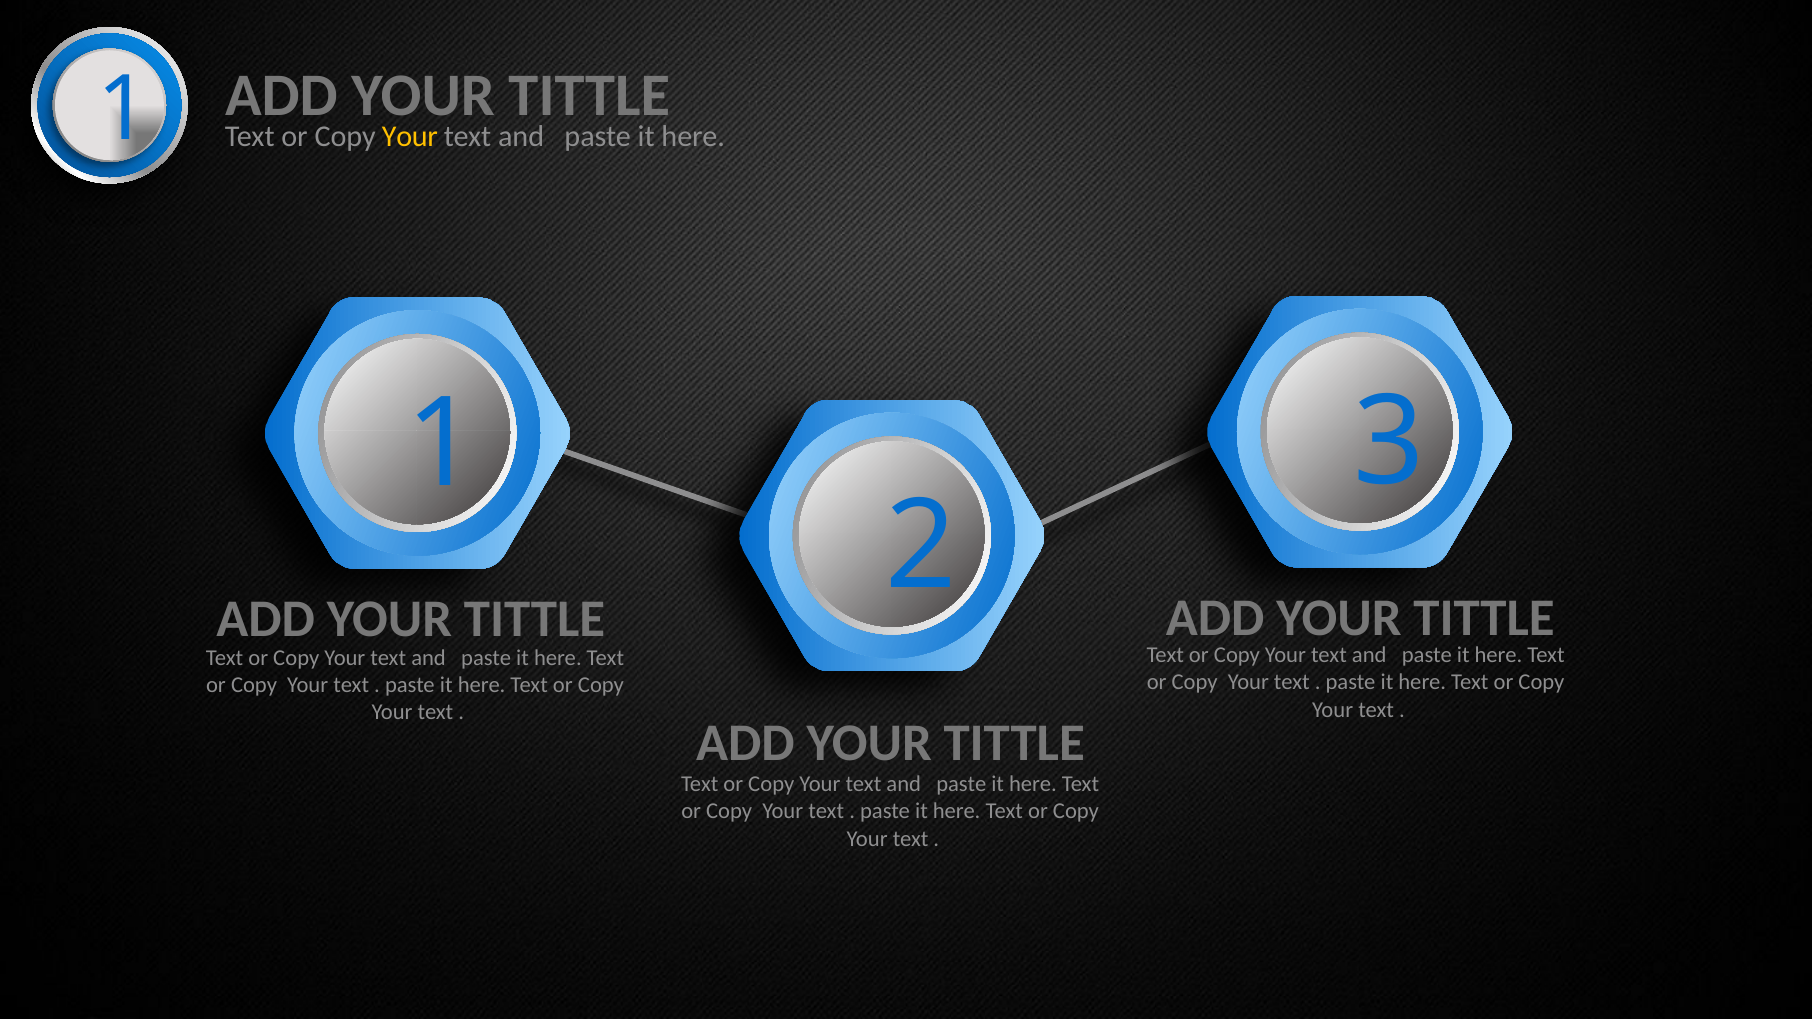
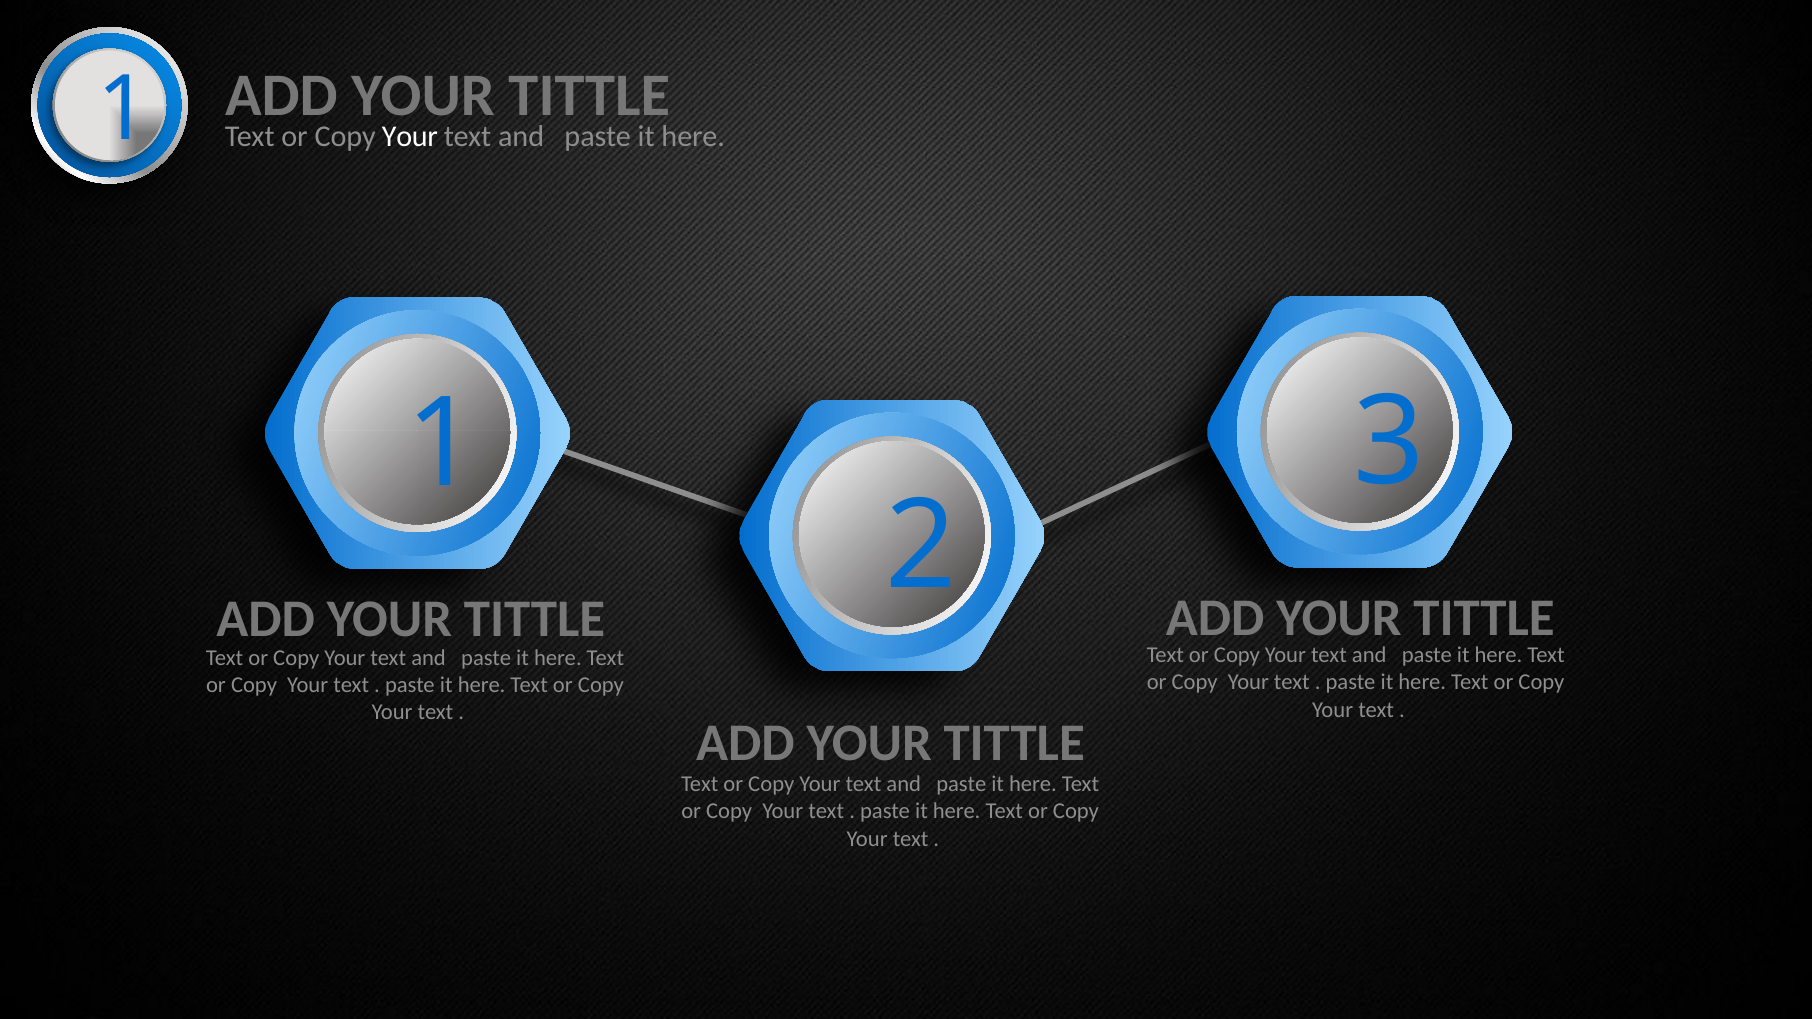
Your at (410, 136) colour: yellow -> white
